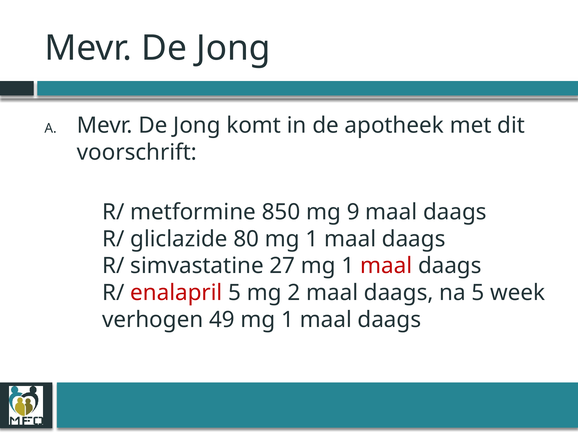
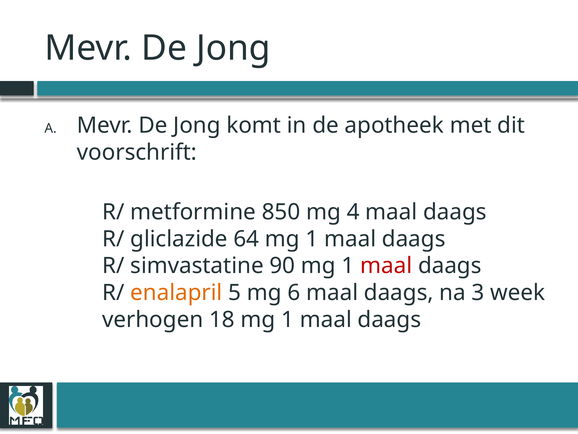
9: 9 -> 4
80: 80 -> 64
27: 27 -> 90
enalapril colour: red -> orange
2: 2 -> 6
na 5: 5 -> 3
49: 49 -> 18
